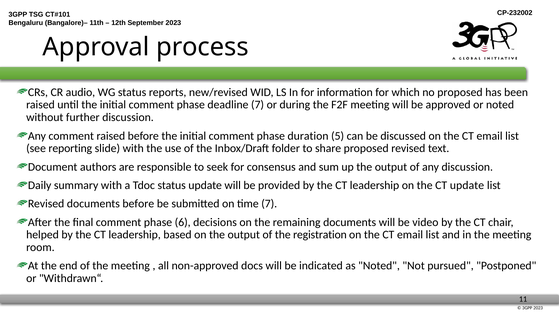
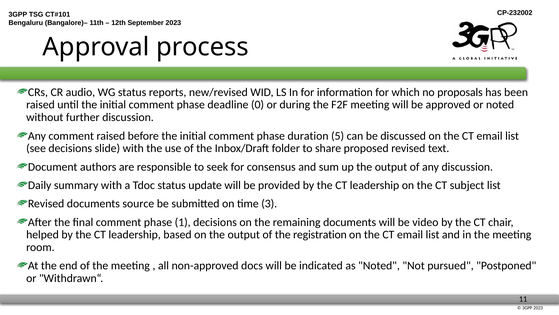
no proposed: proposed -> proposals
deadline 7: 7 -> 0
see reporting: reporting -> decisions
CT update: update -> subject
documents before: before -> source
time 7: 7 -> 3
6: 6 -> 1
